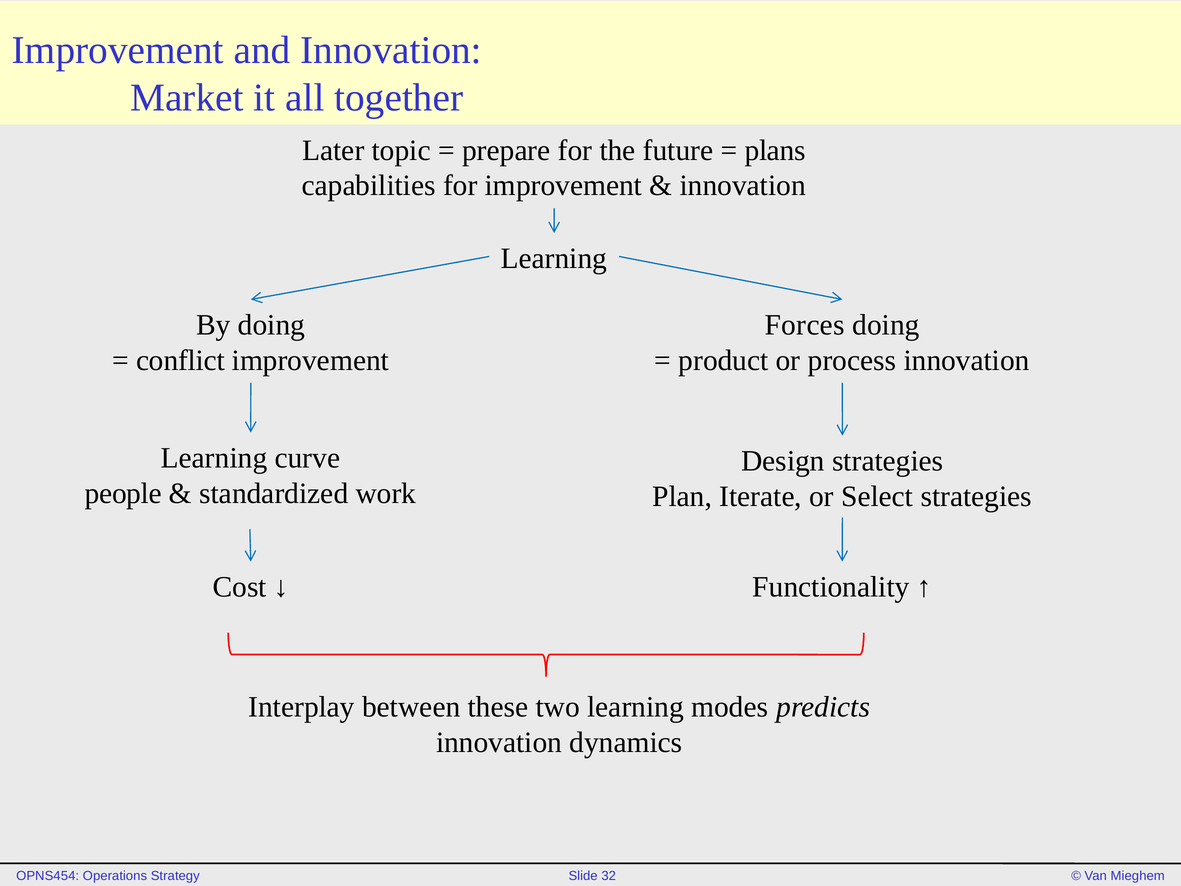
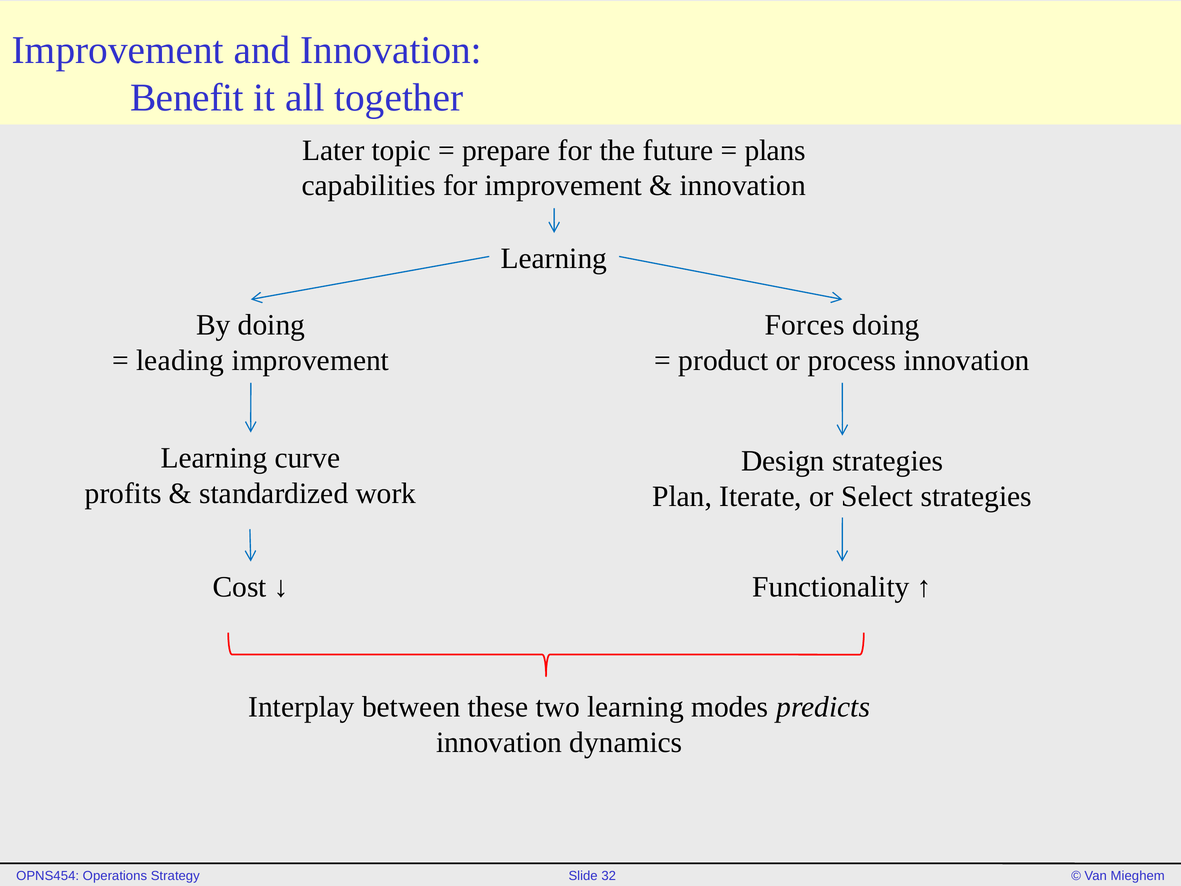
Market: Market -> Benefit
conflict: conflict -> leading
people: people -> profits
